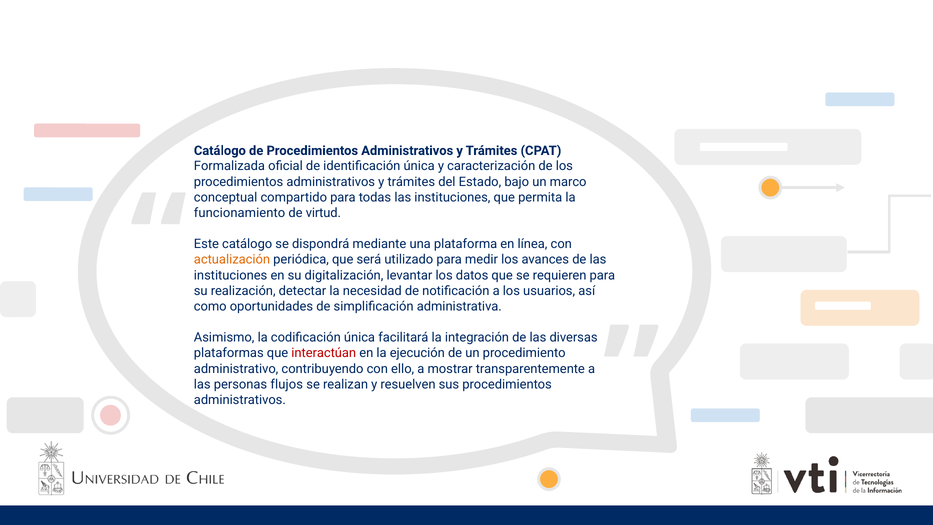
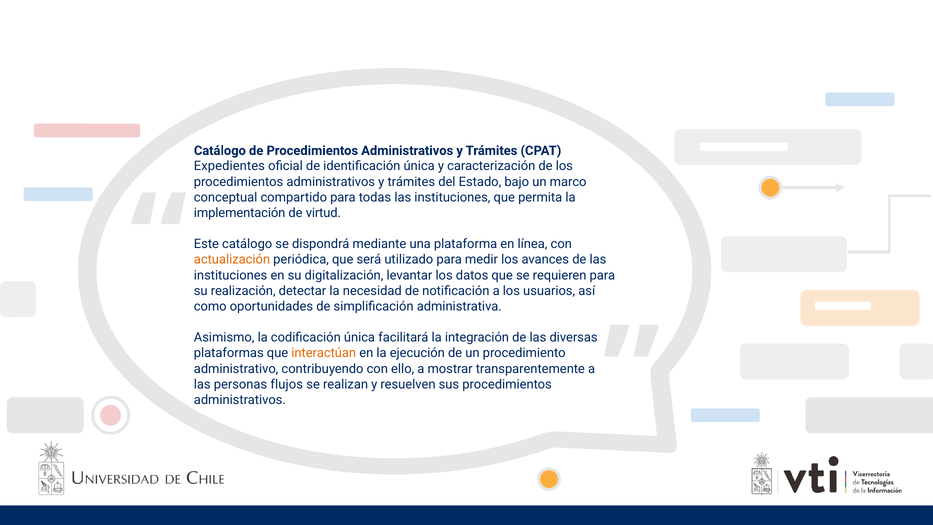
Formalizada: Formalizada -> Expedientes
funcionamiento: funcionamiento -> implementación
interactúan colour: red -> orange
